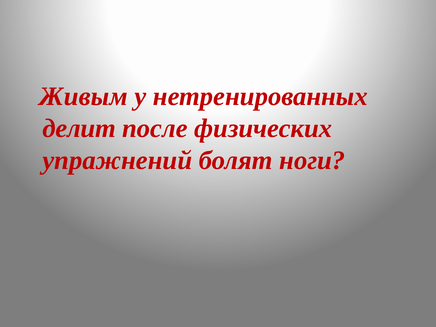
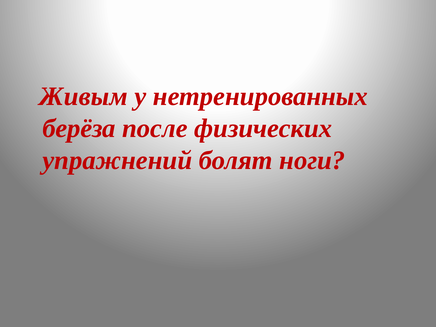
делит: делит -> берёза
